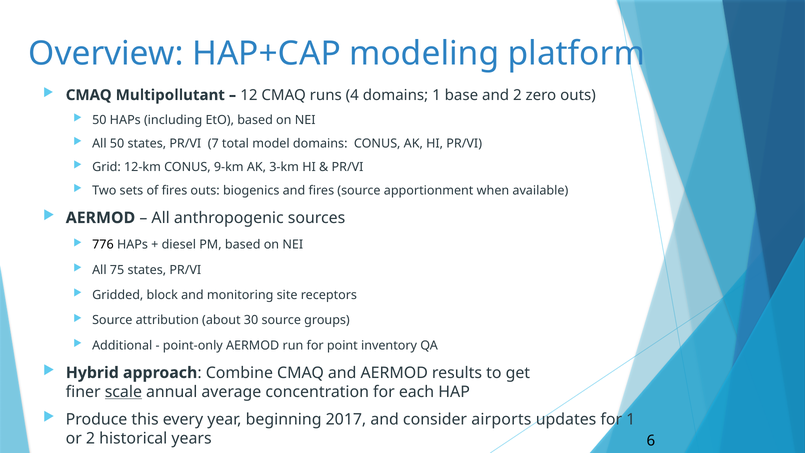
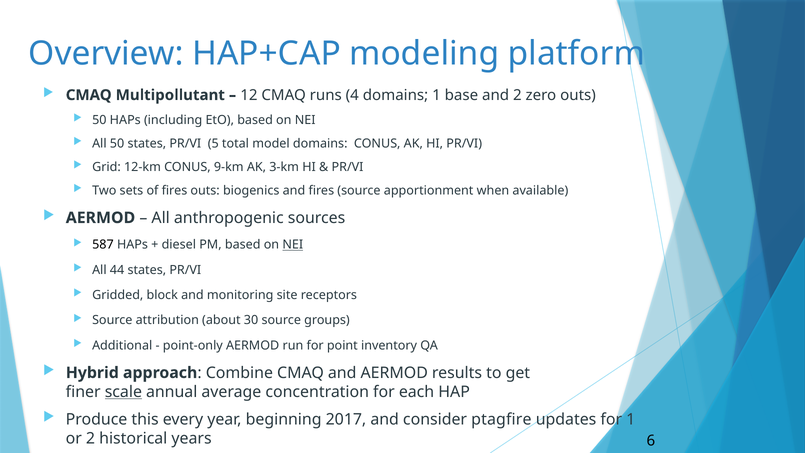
7: 7 -> 5
776: 776 -> 587
NEI at (293, 245) underline: none -> present
75: 75 -> 44
airports: airports -> ptagfire
